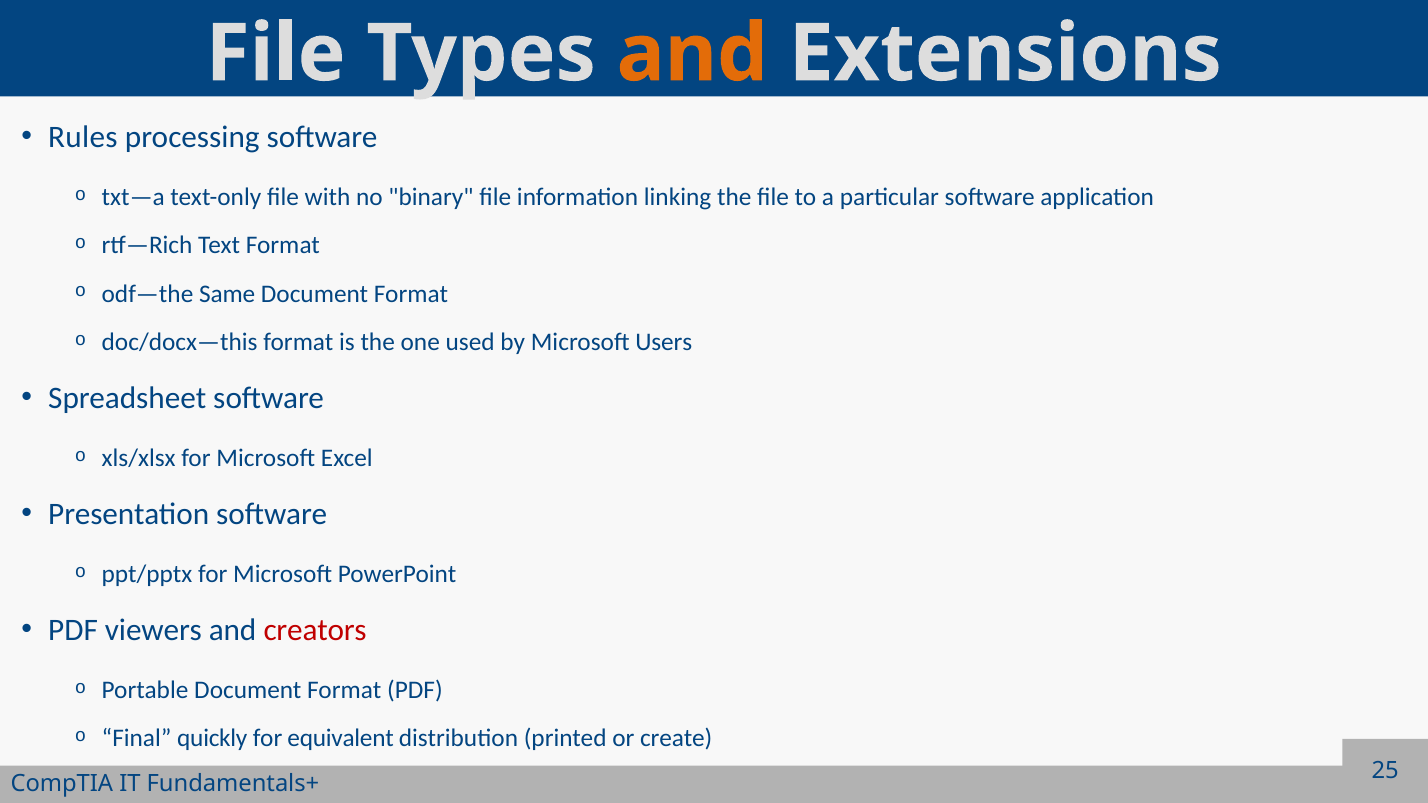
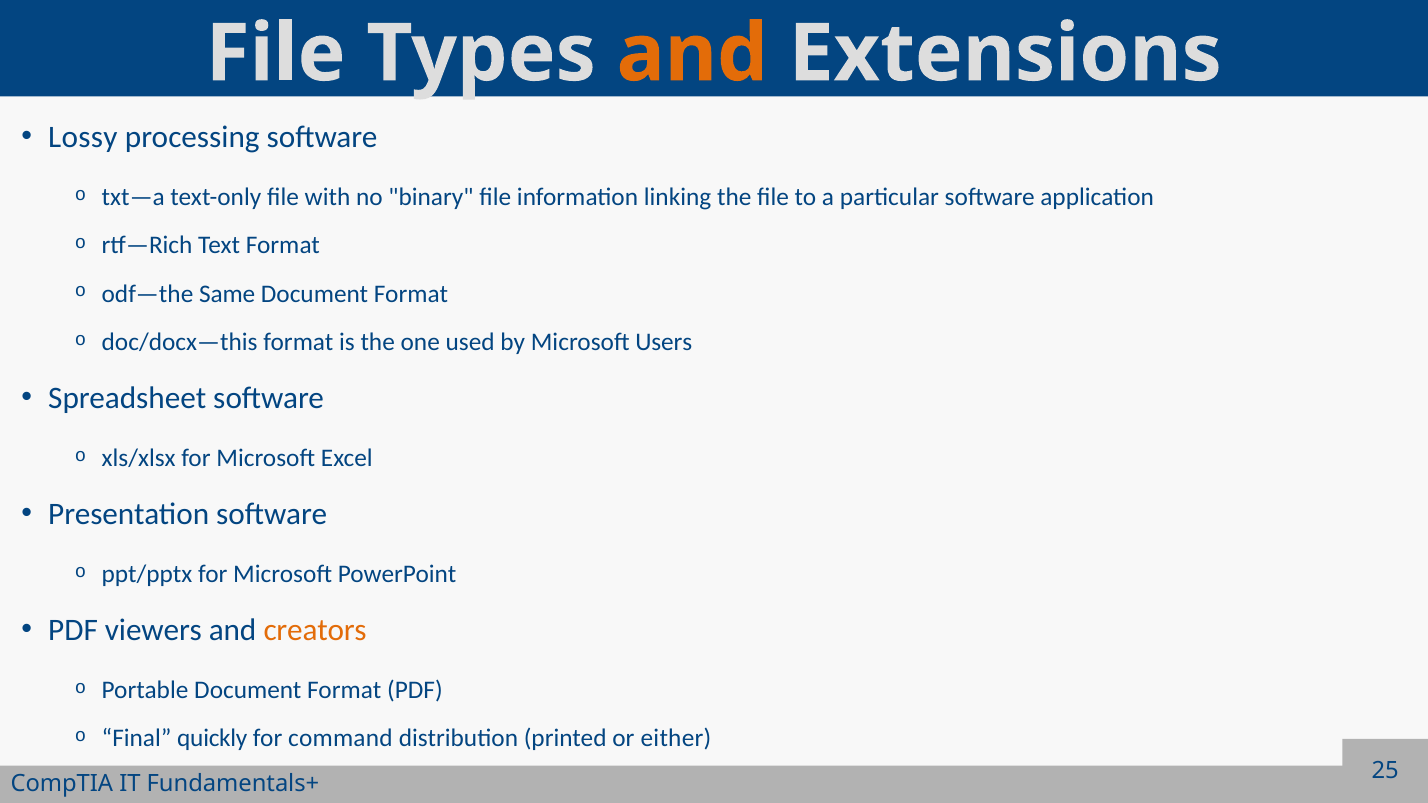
Rules: Rules -> Lossy
creators colour: red -> orange
equivalent: equivalent -> command
create: create -> either
